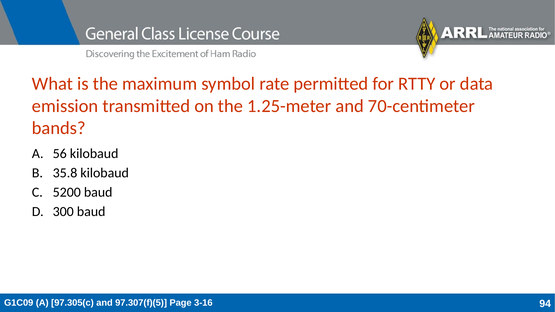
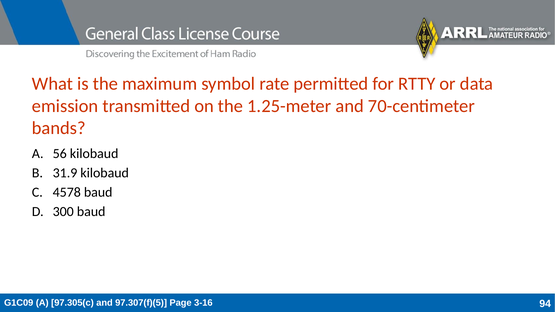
35.8: 35.8 -> 31.9
5200: 5200 -> 4578
